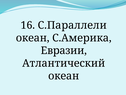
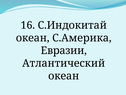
С.Параллели: С.Параллели -> С.Индокитай
